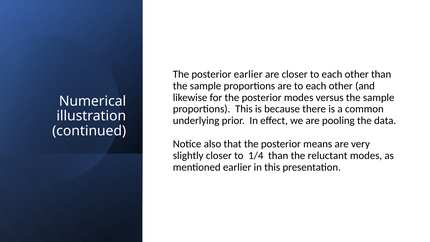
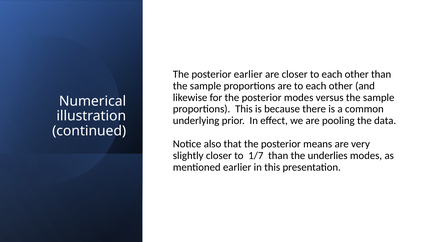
1/4: 1/4 -> 1/7
reluctant: reluctant -> underlies
